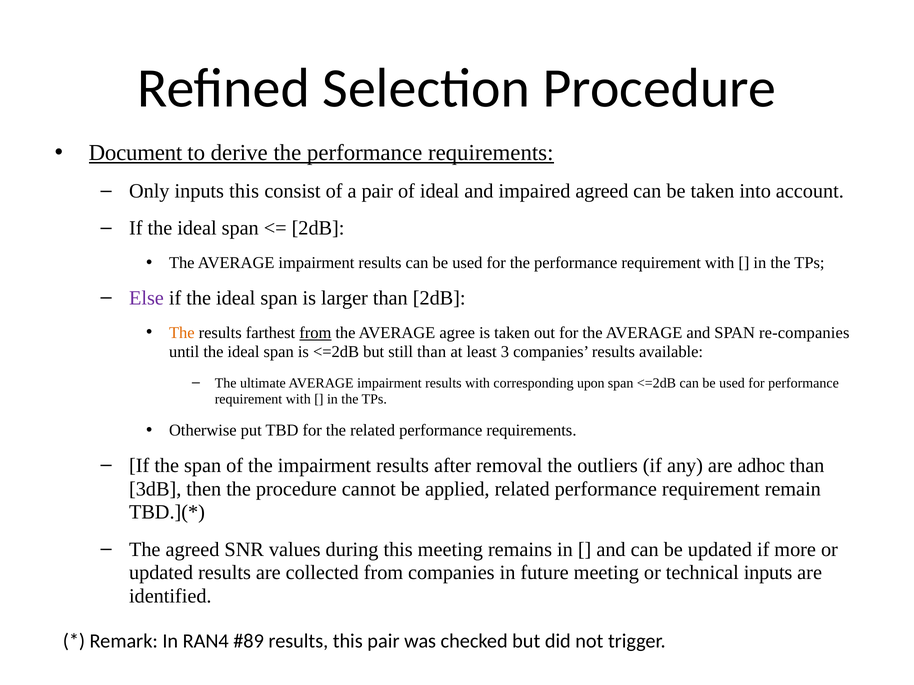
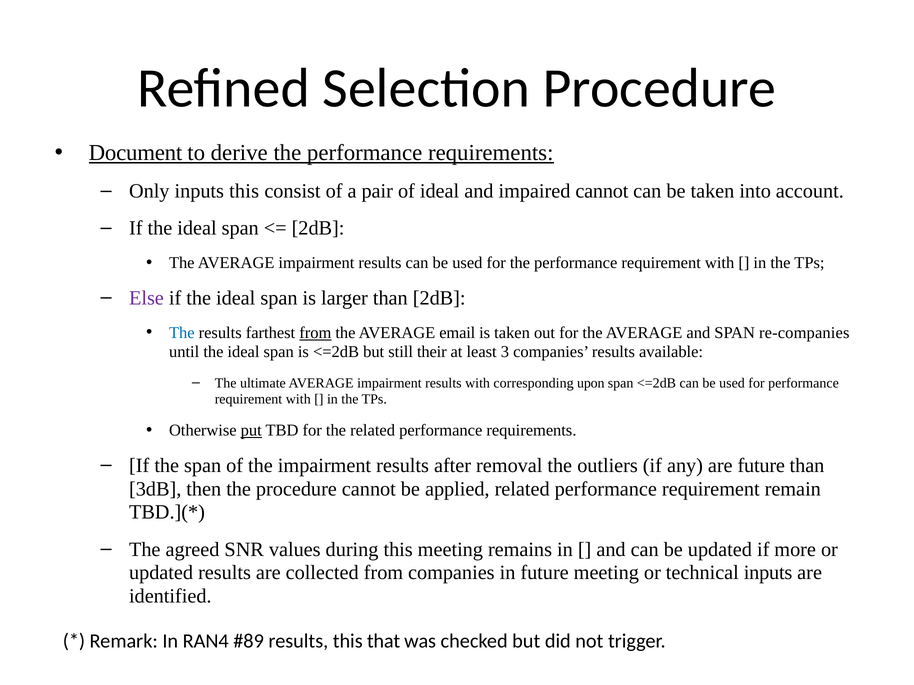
impaired agreed: agreed -> cannot
The at (182, 333) colour: orange -> blue
agree: agree -> email
still than: than -> their
put underline: none -> present
are adhoc: adhoc -> future
this pair: pair -> that
